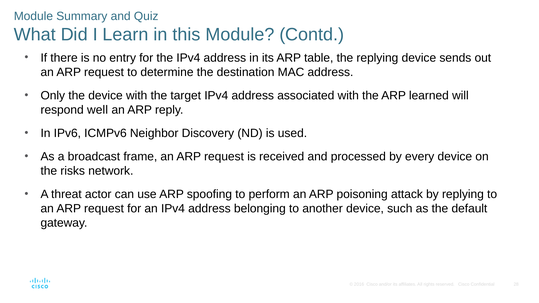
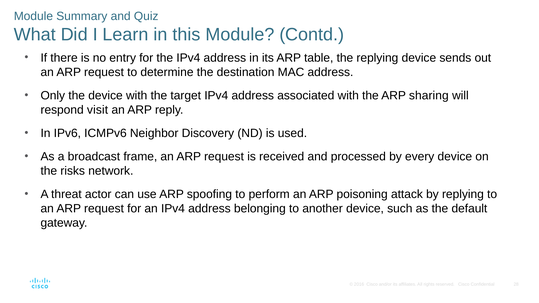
learned: learned -> sharing
well: well -> visit
